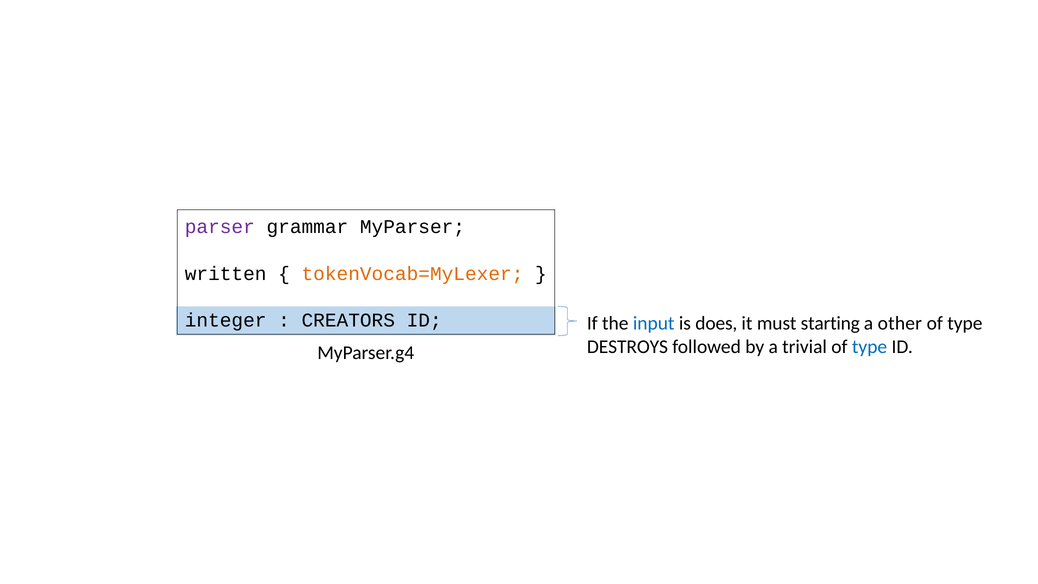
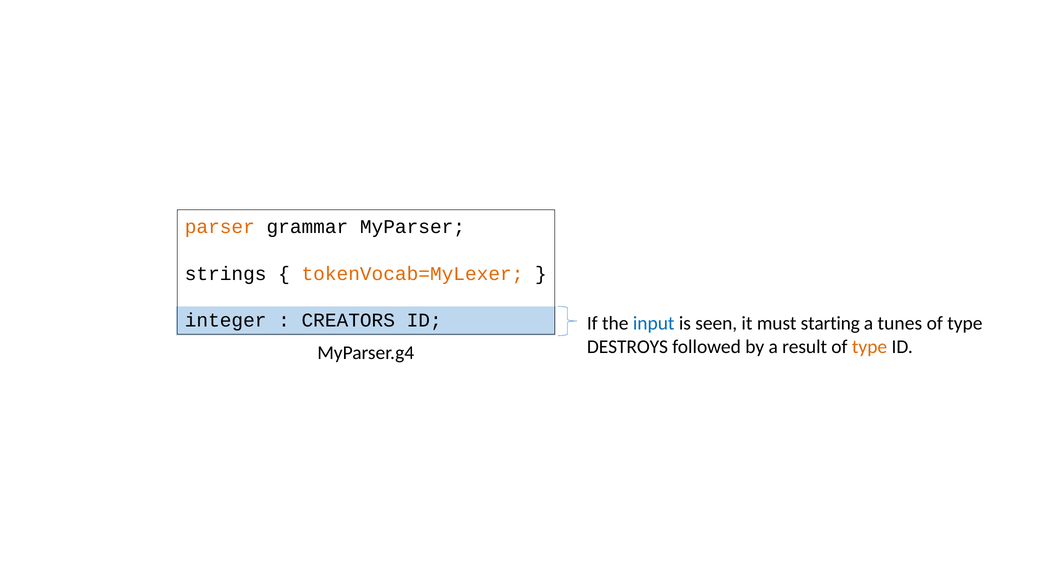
parser colour: purple -> orange
written: written -> strings
does: does -> seen
other: other -> tunes
trivial: trivial -> result
type at (870, 347) colour: blue -> orange
